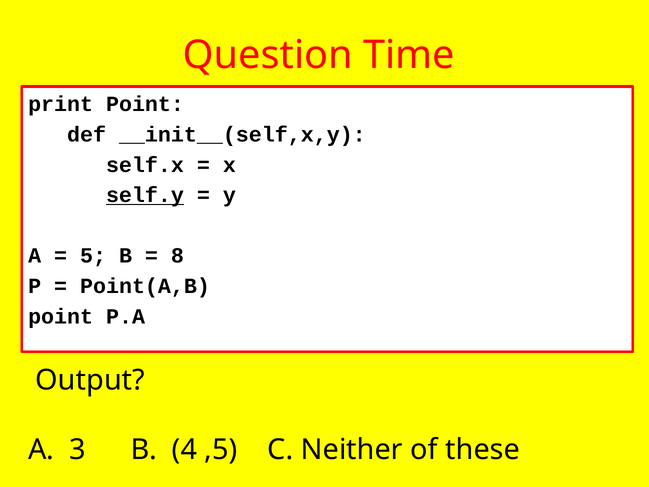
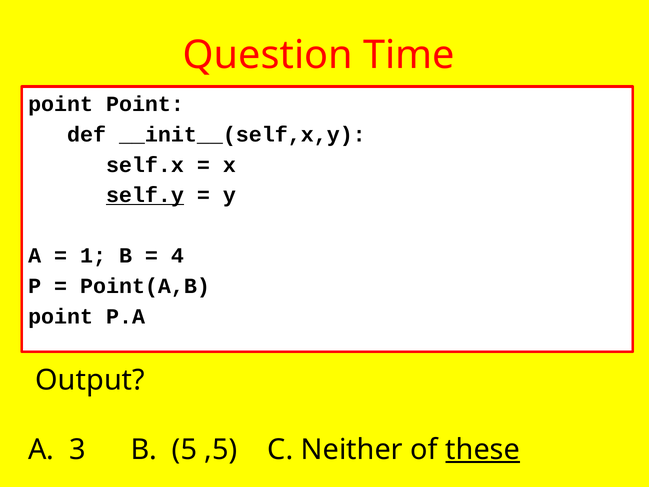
print at (61, 104): print -> point
5: 5 -> 1
8: 8 -> 4
4: 4 -> 5
these underline: none -> present
